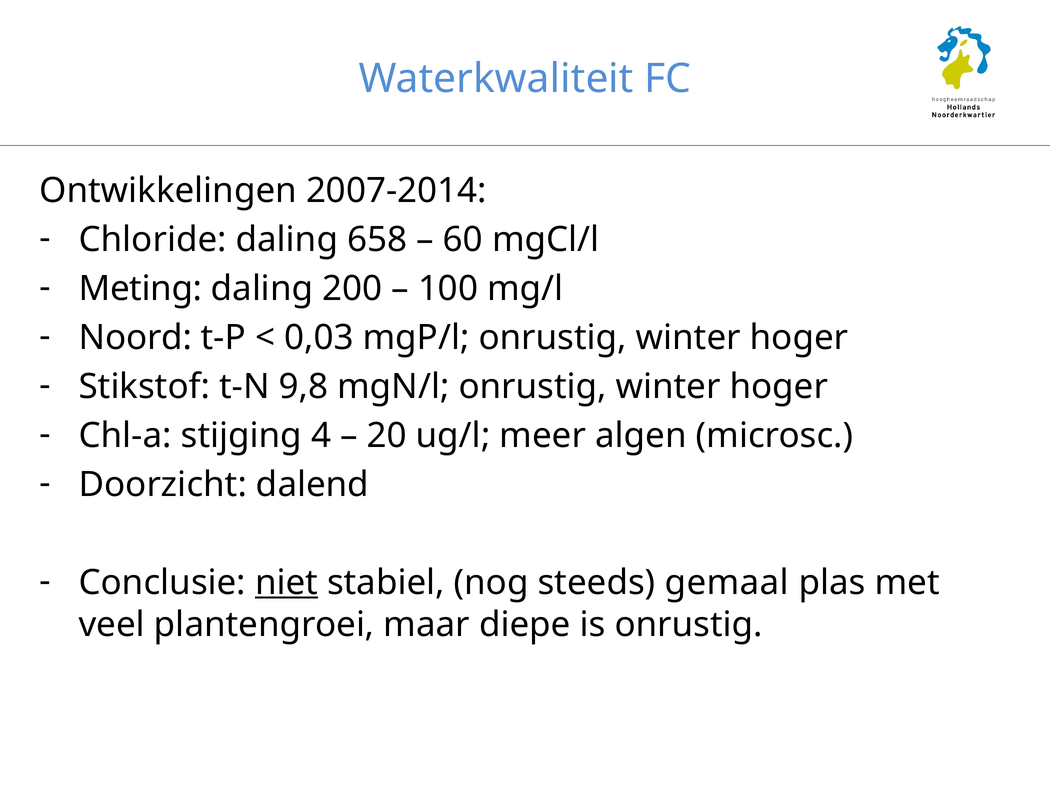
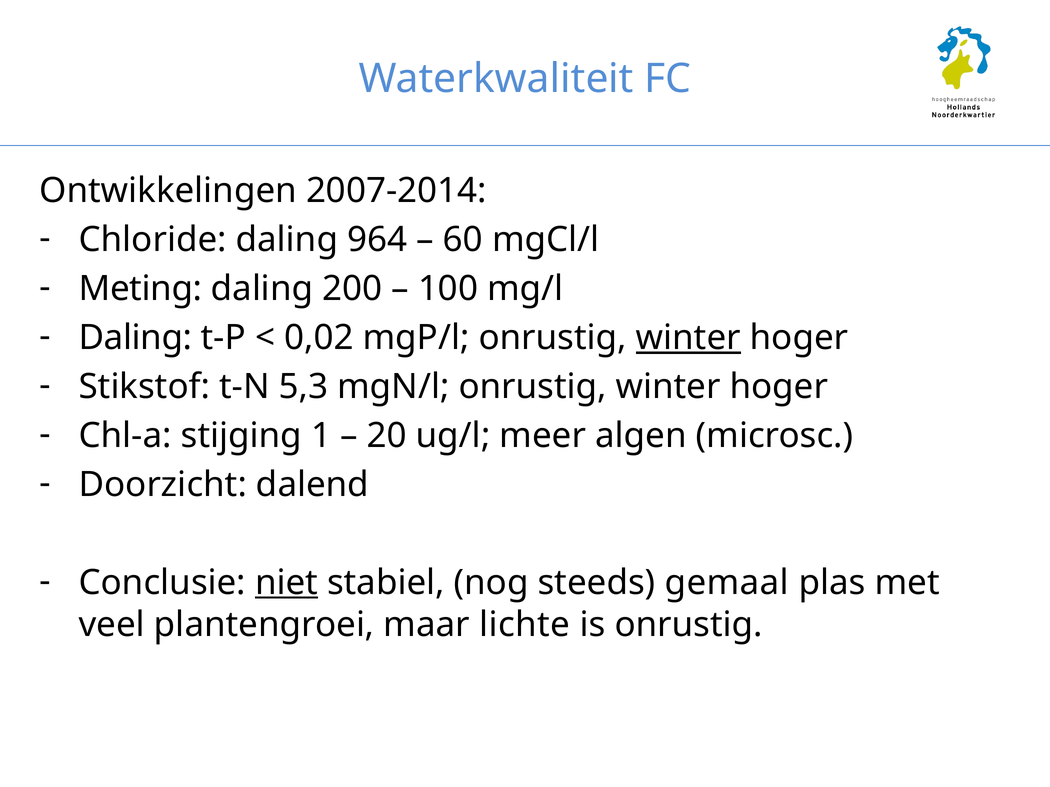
658: 658 -> 964
Noord at (135, 338): Noord -> Daling
0,03: 0,03 -> 0,02
winter at (688, 338) underline: none -> present
9,8: 9,8 -> 5,3
4: 4 -> 1
diepe: diepe -> lichte
